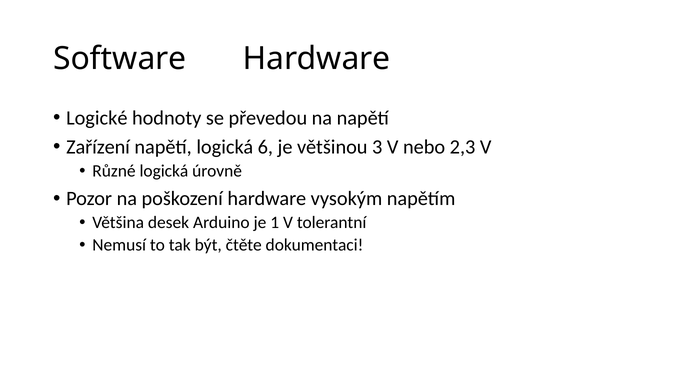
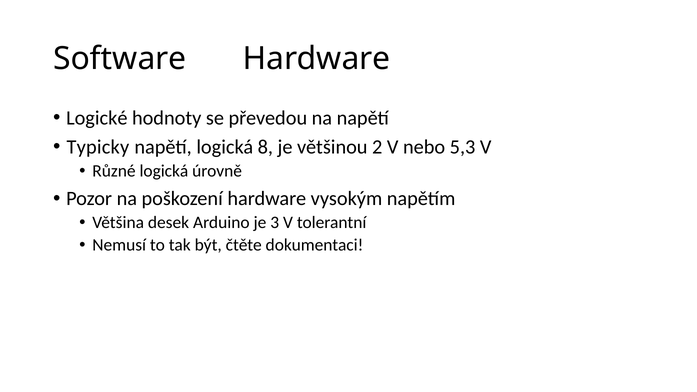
Zařízení: Zařízení -> Typicky
6: 6 -> 8
3: 3 -> 2
2,3: 2,3 -> 5,3
1: 1 -> 3
